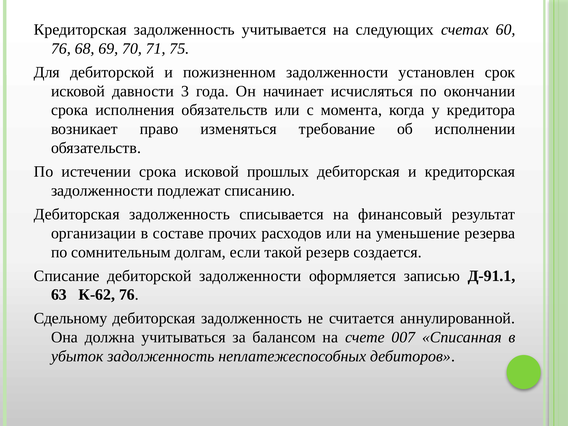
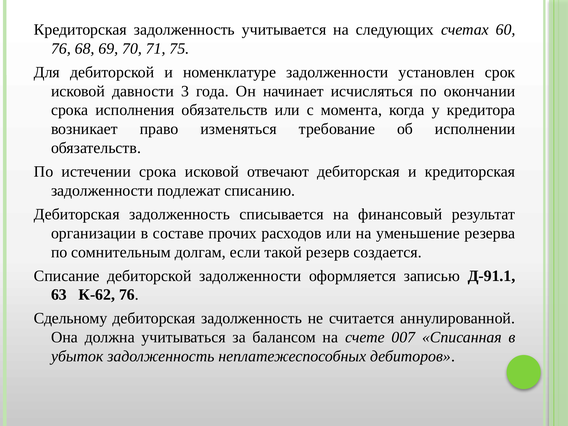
пожизненном: пожизненном -> номенклатуре
прошлых: прошлых -> отвечают
